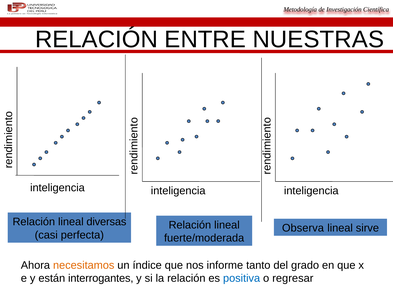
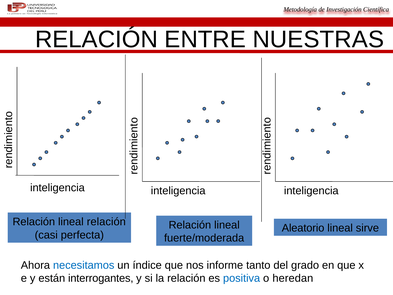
lineal diversas: diversas -> relación
Observa: Observa -> Aleatorio
necesitamos colour: orange -> blue
regresar: regresar -> heredan
